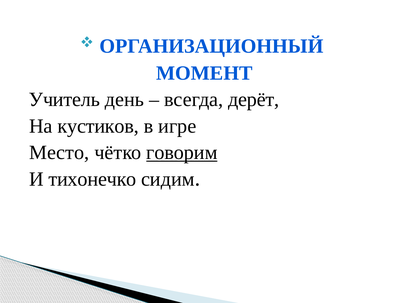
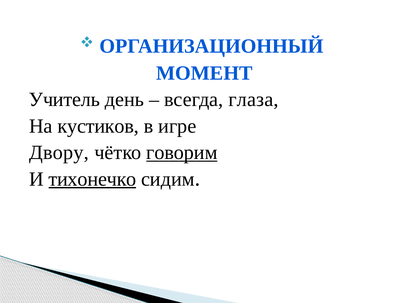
дерёт: дерёт -> глаза
Место: Место -> Двору
тихонечко underline: none -> present
